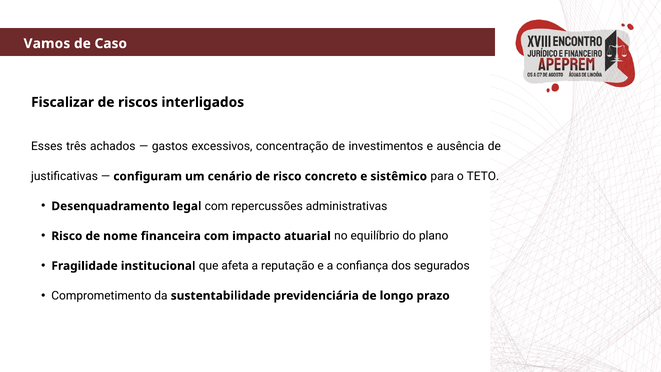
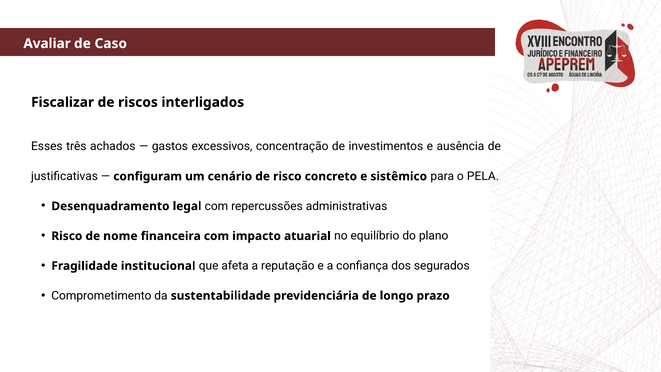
Vamos: Vamos -> Avaliar
TETO: TETO -> PELA
